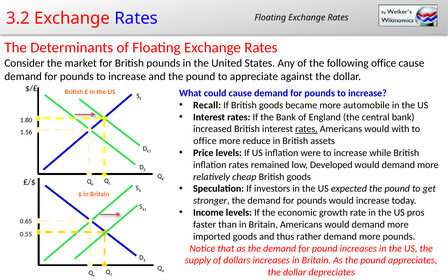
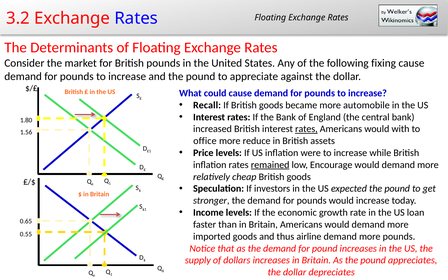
following office: office -> fixing
remained underline: none -> present
Developed: Developed -> Encourage
pros: pros -> loan
rather: rather -> airline
